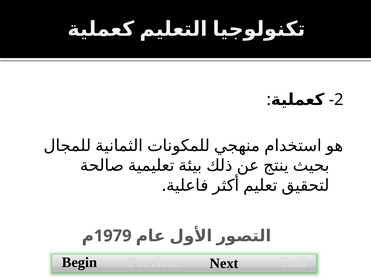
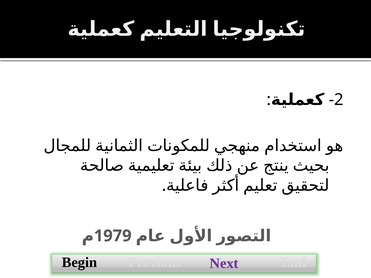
Next colour: black -> purple
